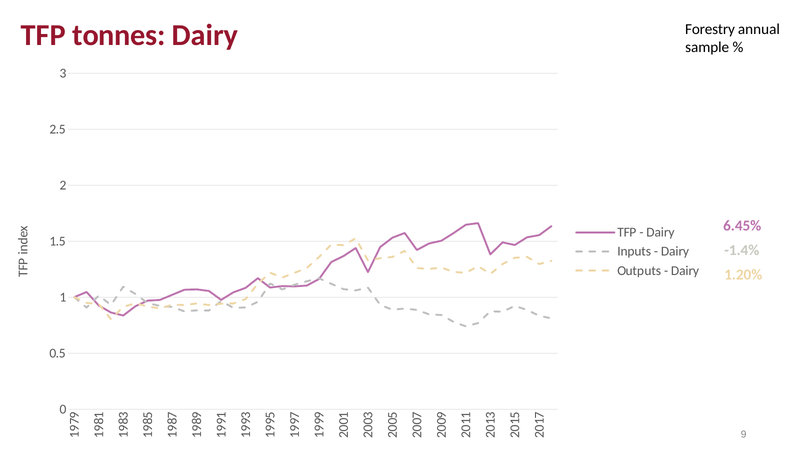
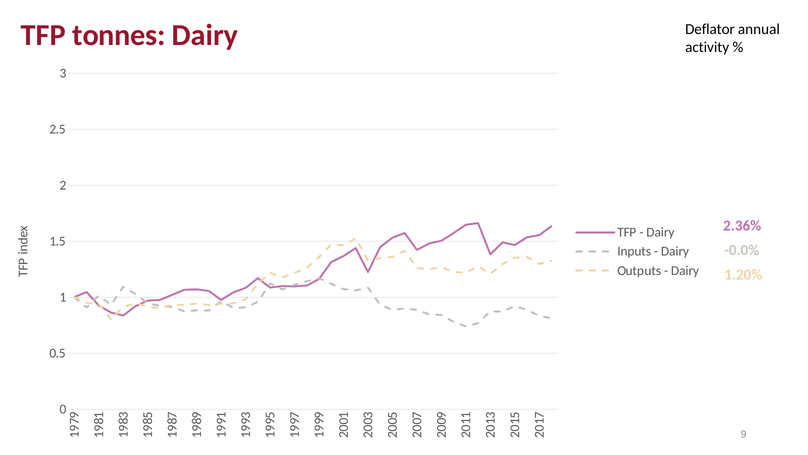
Forestry: Forestry -> Deflator
sample: sample -> activity
6.45%: 6.45% -> 2.36%
-1.4%: -1.4% -> -0.0%
